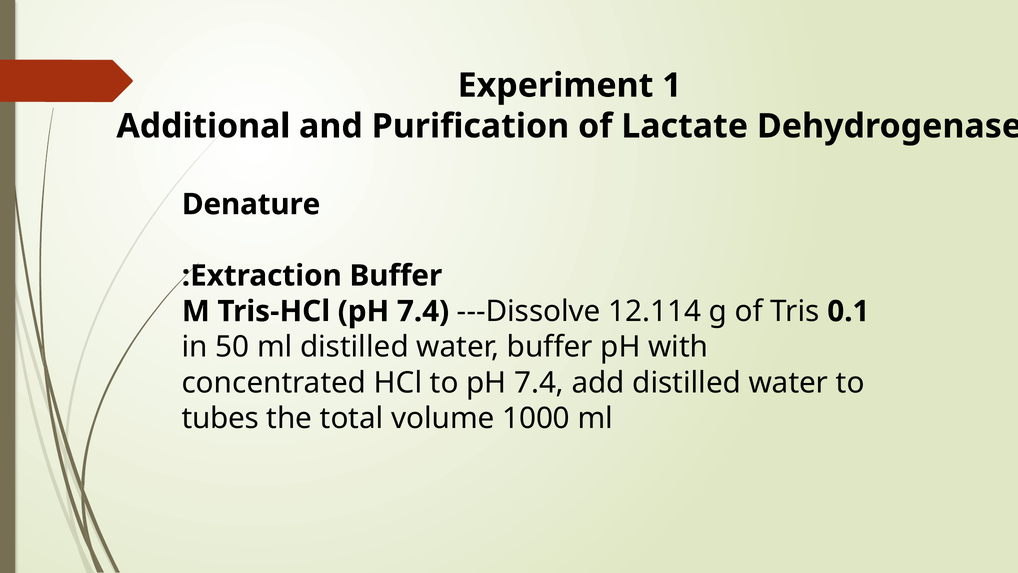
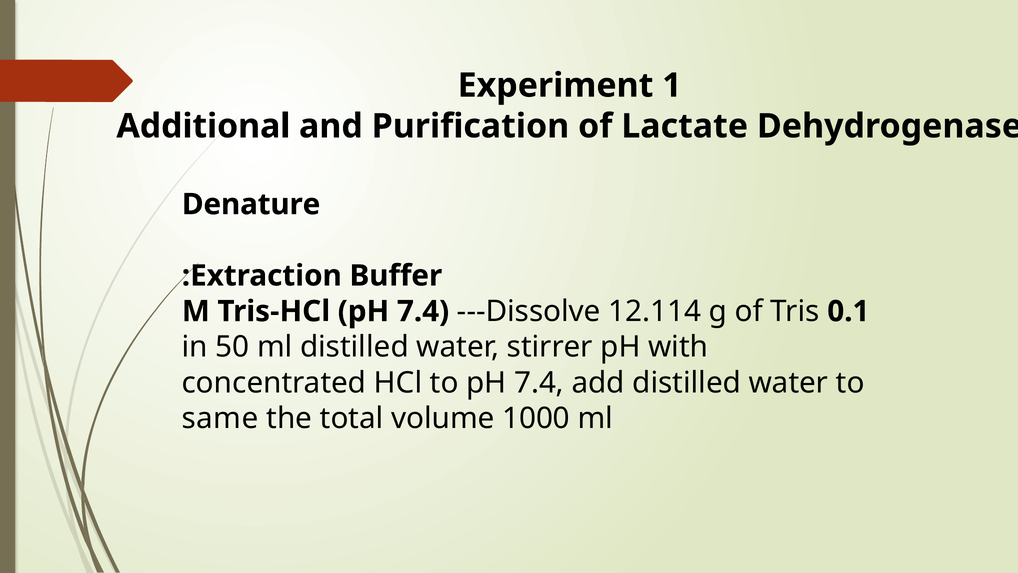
water buffer: buffer -> stirrer
tubes: tubes -> same
